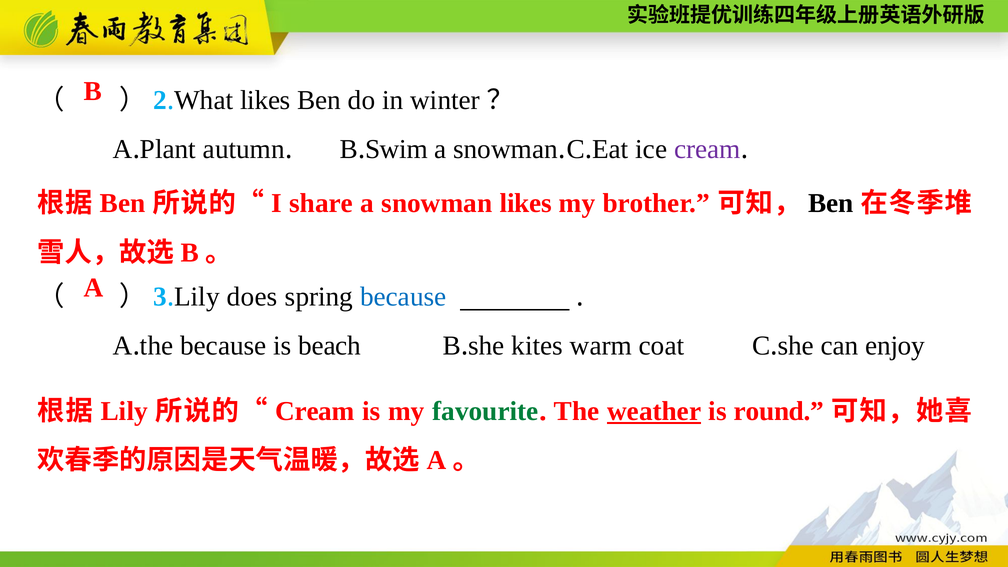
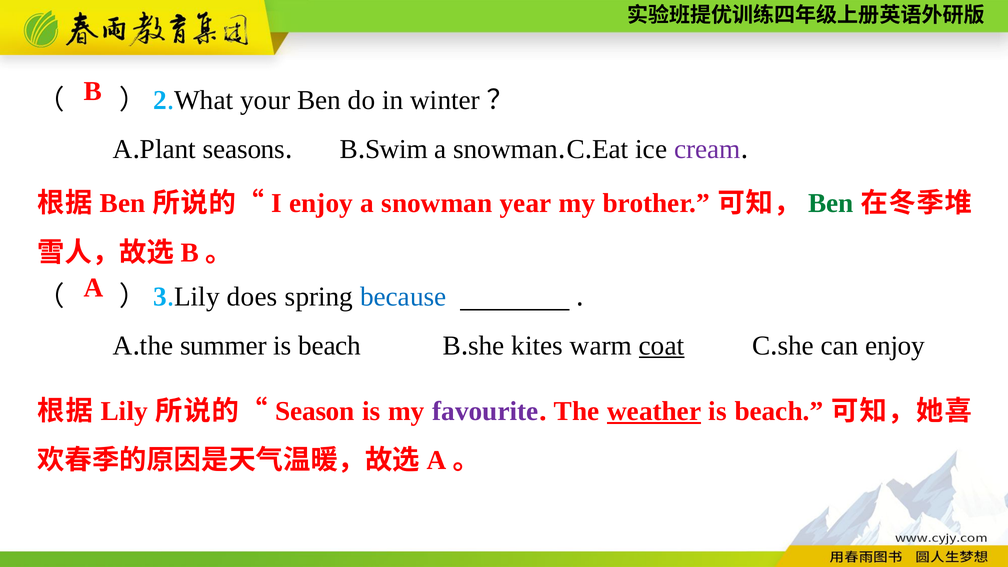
likes at (265, 100): likes -> your
autumn: autumn -> seasons
share at (321, 203): share -> enjoy
snowman likes: likes -> year
Ben at (831, 203) colour: black -> green
the because: because -> summer
coat underline: none -> present
Cream at (315, 411): Cream -> Season
favourite colour: green -> purple
round at (779, 411): round -> beach
